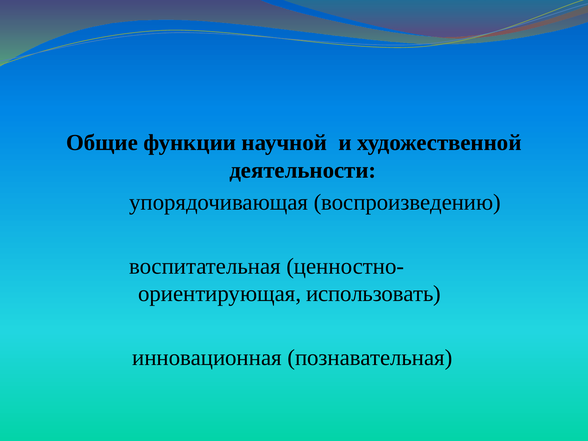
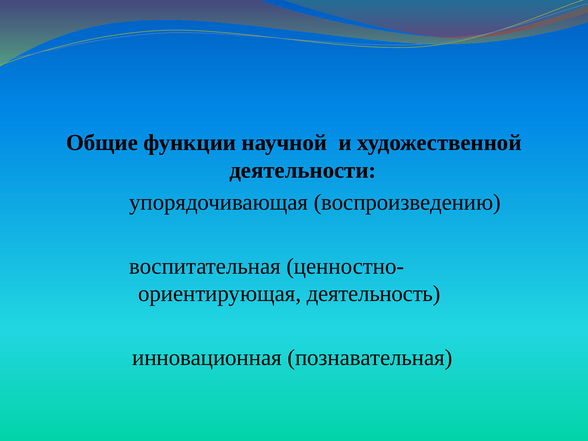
использовать: использовать -> деятельность
